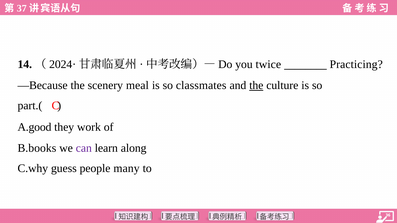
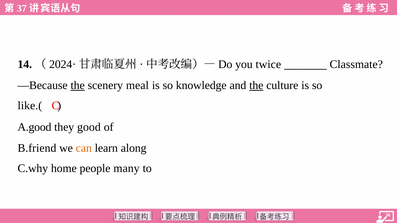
Practicing: Practicing -> Classmate
the at (78, 85) underline: none -> present
classmates: classmates -> knowledge
part.(: part.( -> like.(
work: work -> good
B.books: B.books -> B.friend
can colour: purple -> orange
guess: guess -> home
